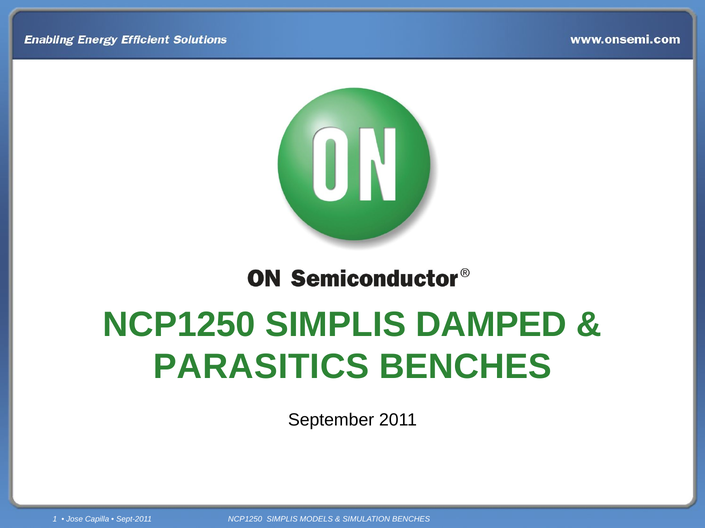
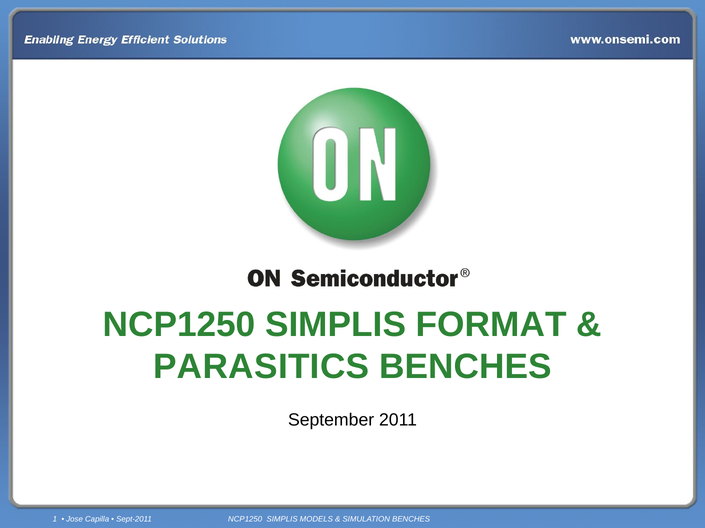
DAMPED: DAMPED -> FORMAT
